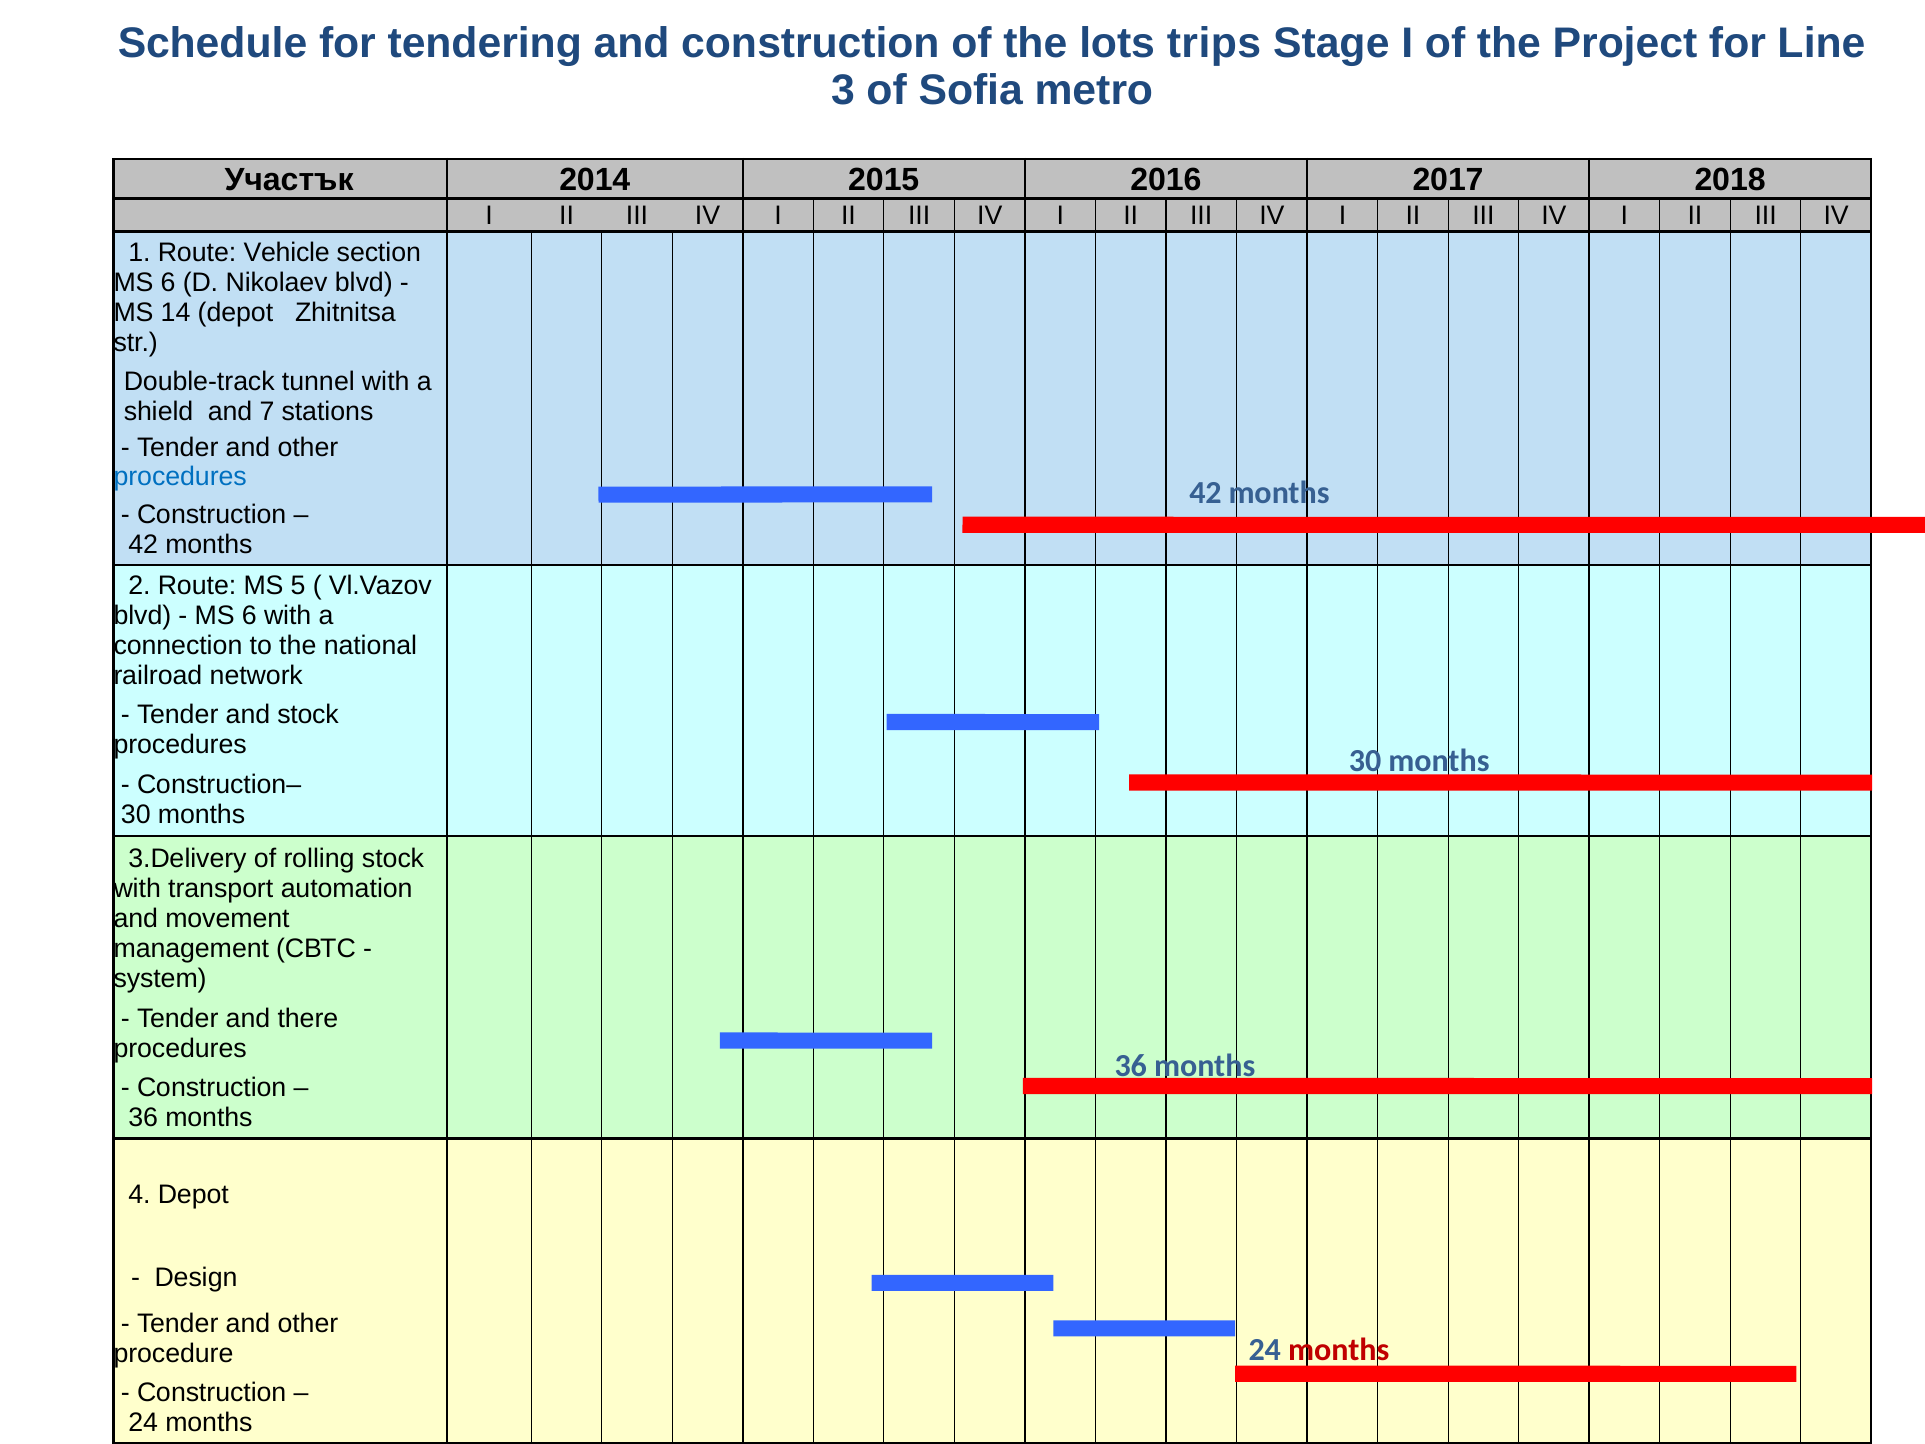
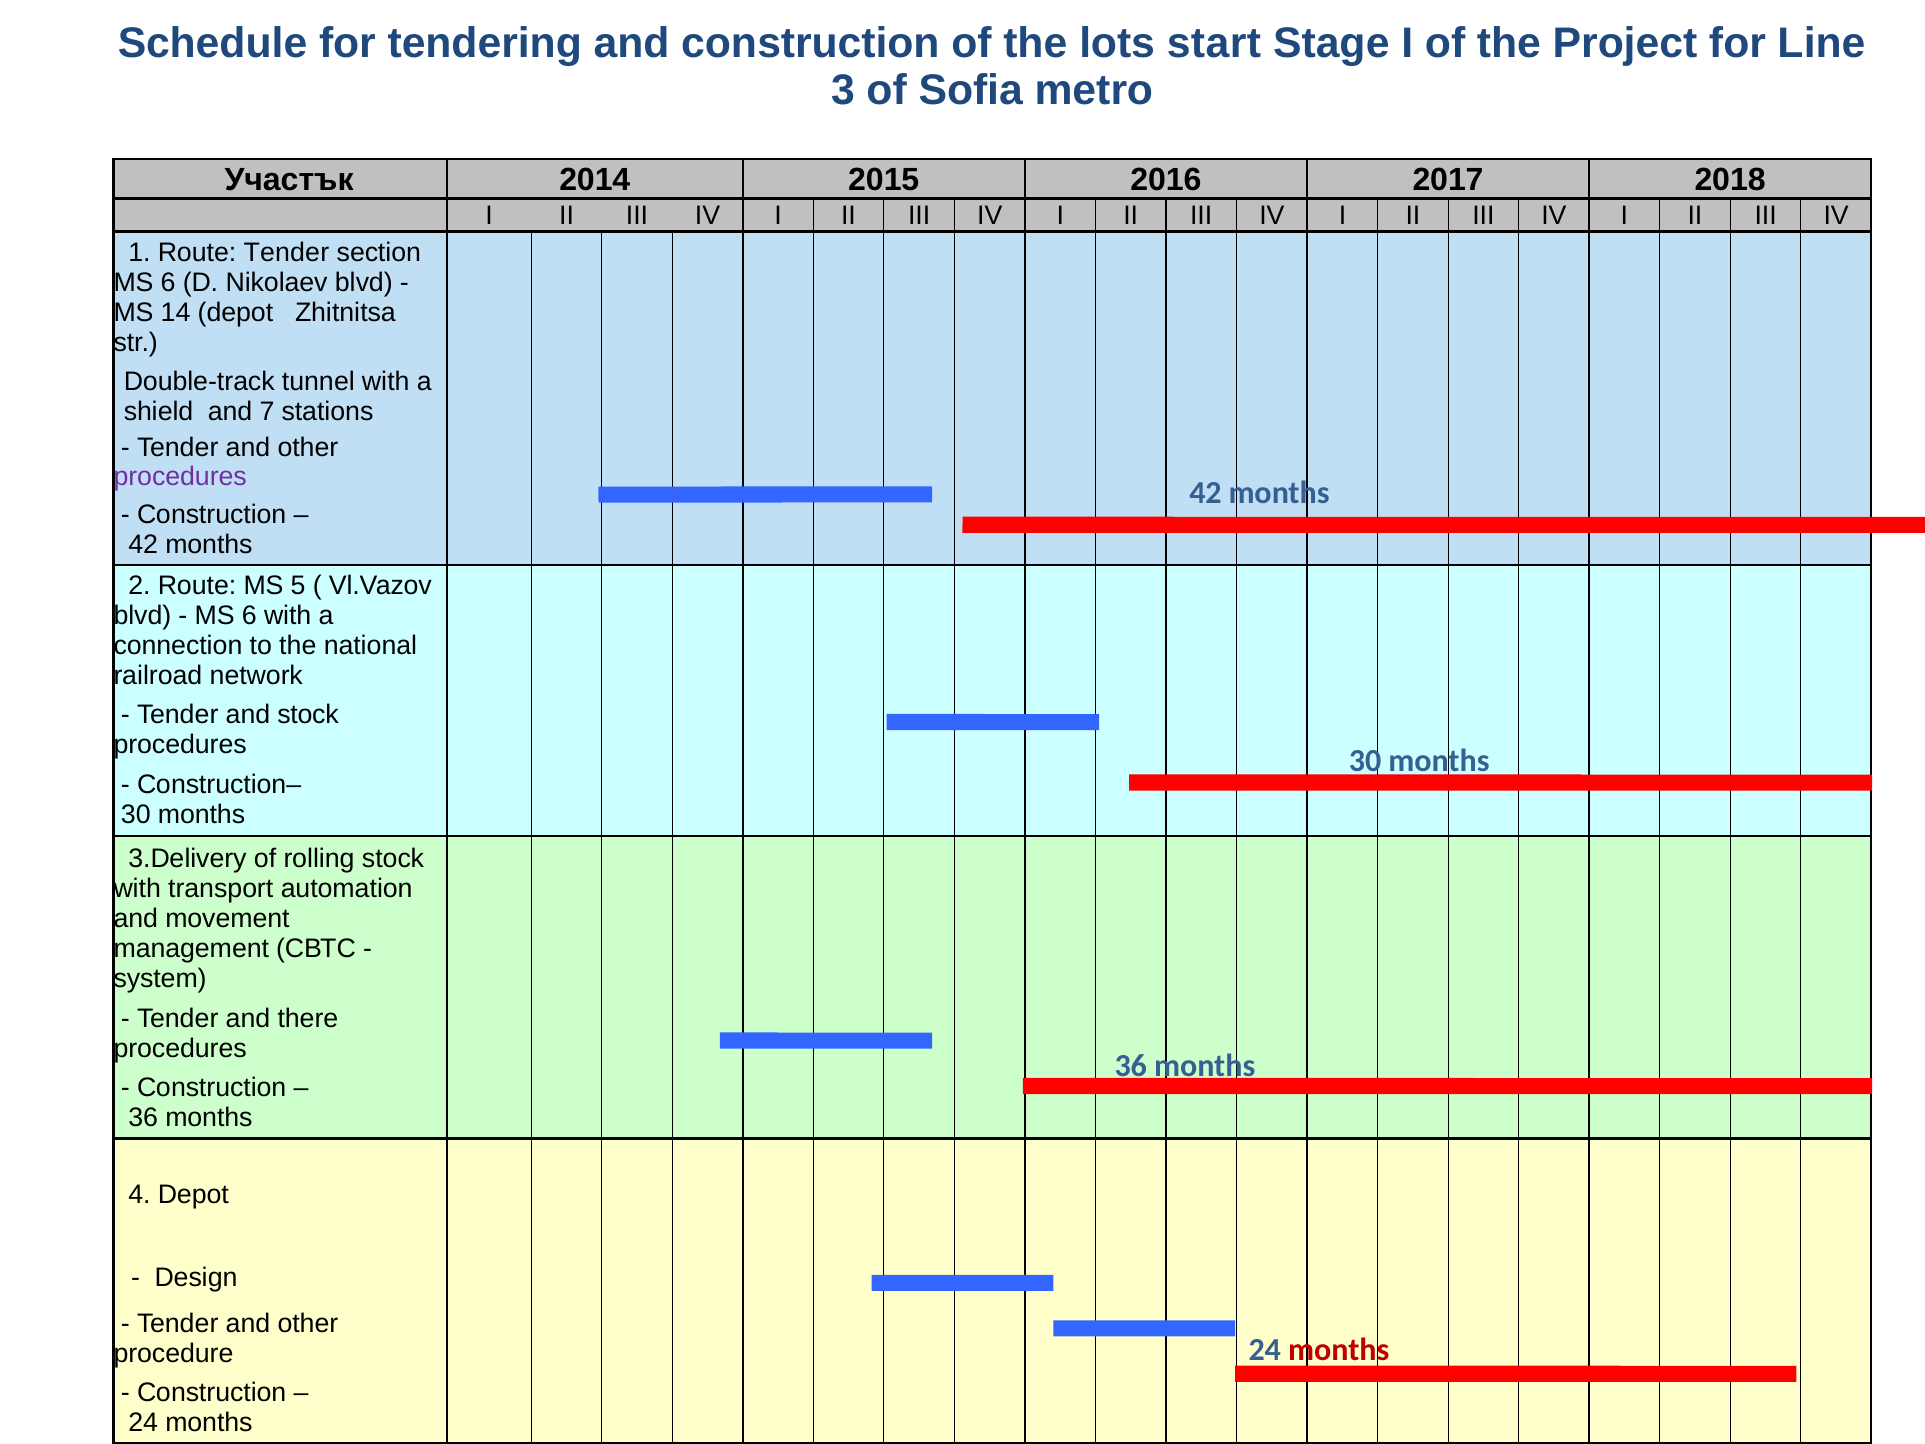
trips: trips -> start
Route Vehicle: Vehicle -> Tender
procedures at (180, 477) colour: blue -> purple
